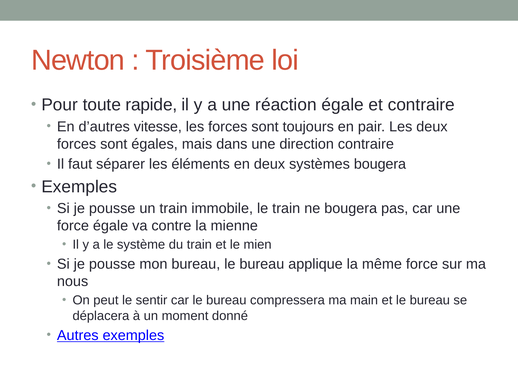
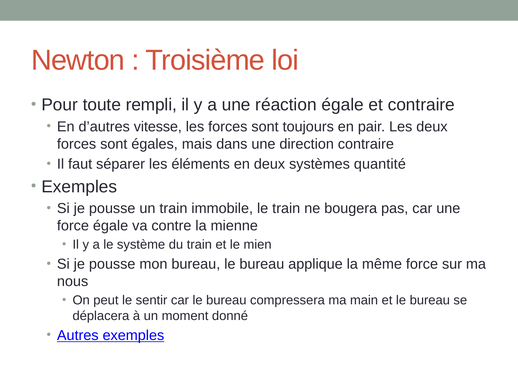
rapide: rapide -> rempli
systèmes bougera: bougera -> quantité
